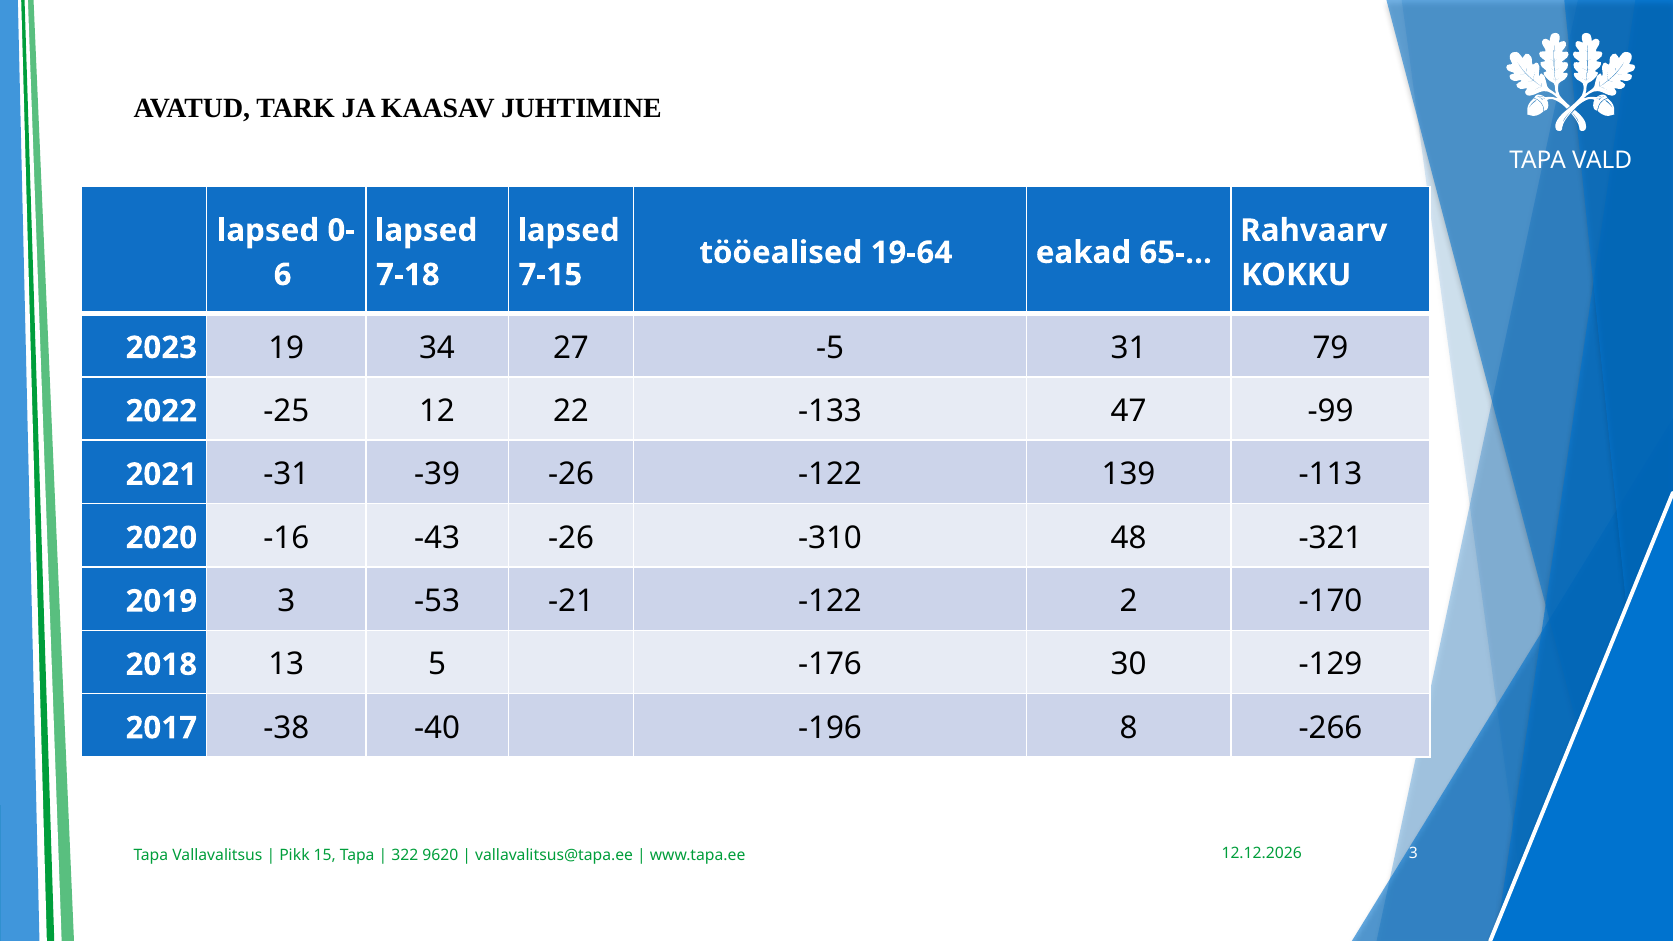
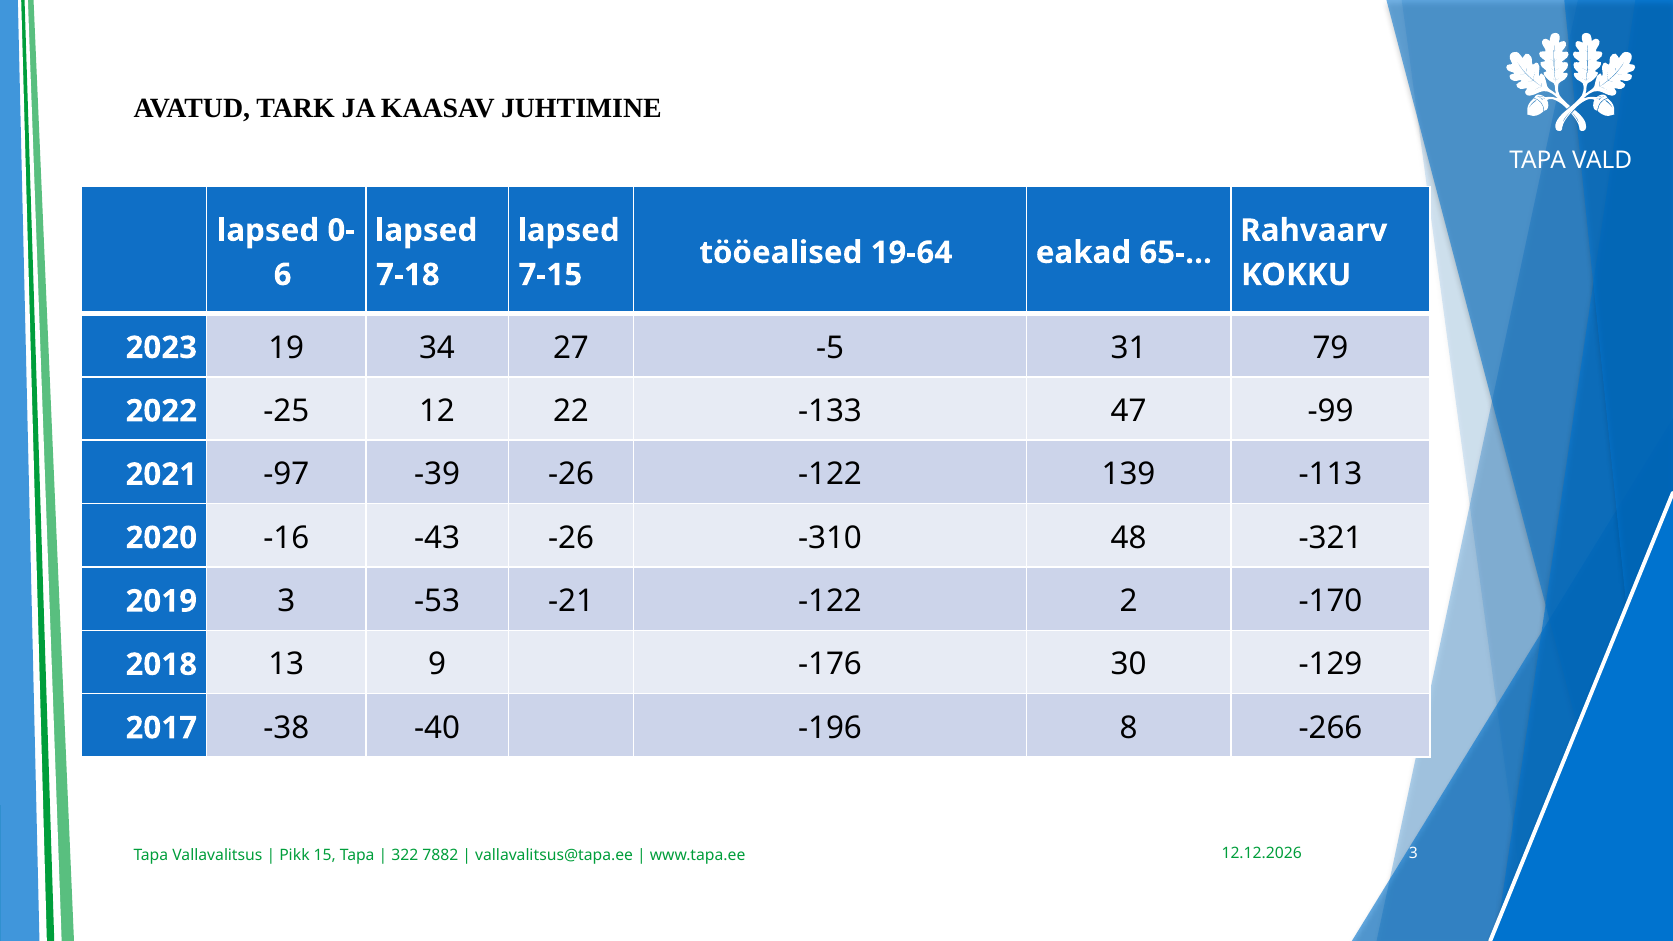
-31: -31 -> -97
5: 5 -> 9
9620: 9620 -> 7882
